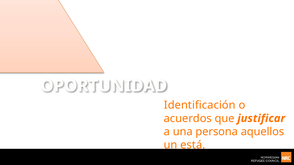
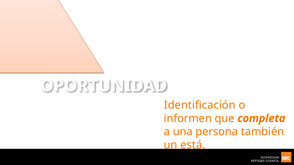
acuerdos: acuerdos -> informen
justificar: justificar -> completa
aquellos: aquellos -> también
